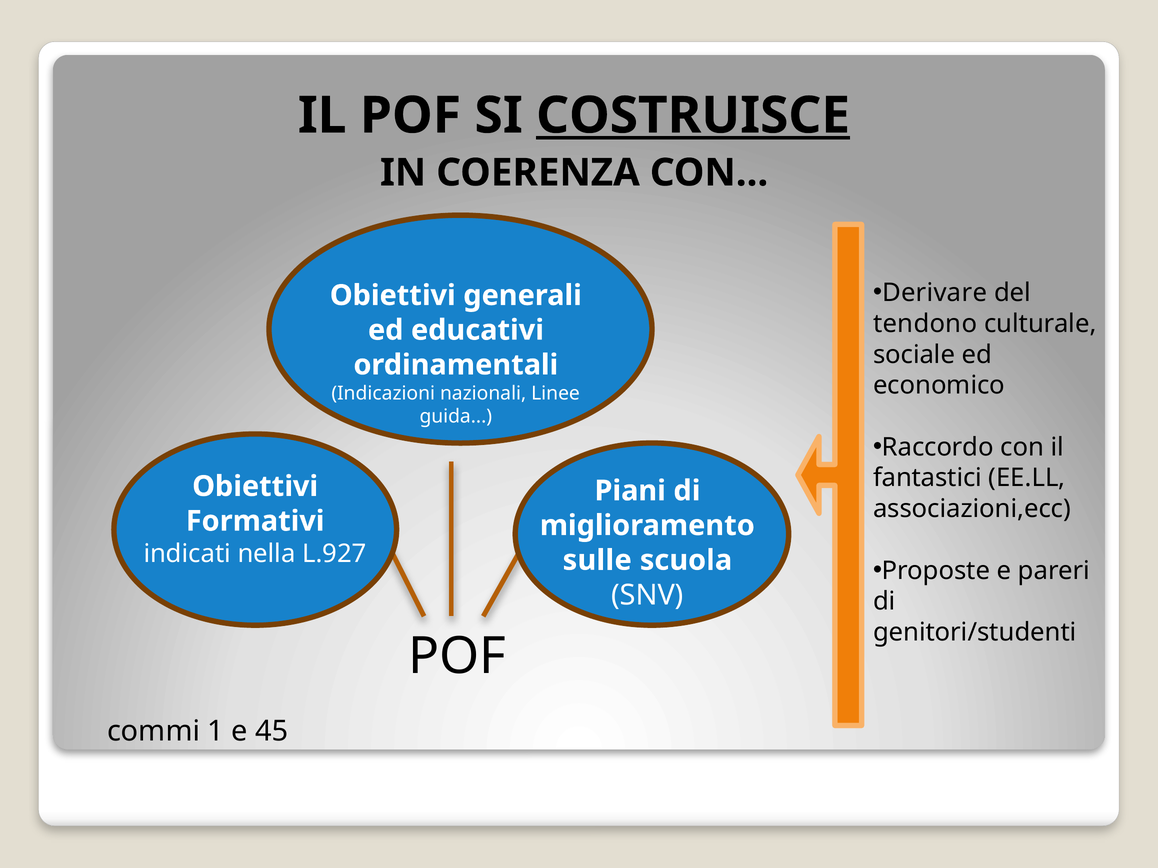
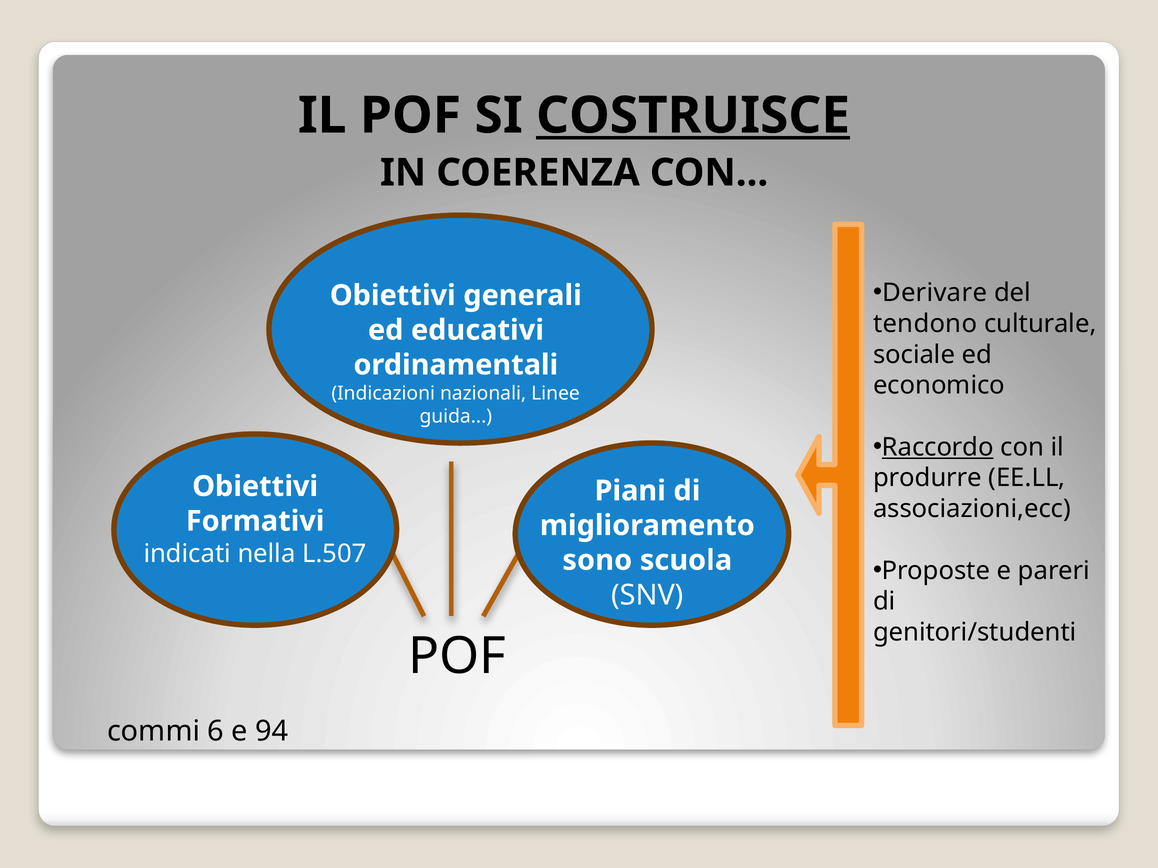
Raccordo underline: none -> present
fantastici: fantastici -> produrre
L.927: L.927 -> L.507
sulle: sulle -> sono
1: 1 -> 6
45: 45 -> 94
